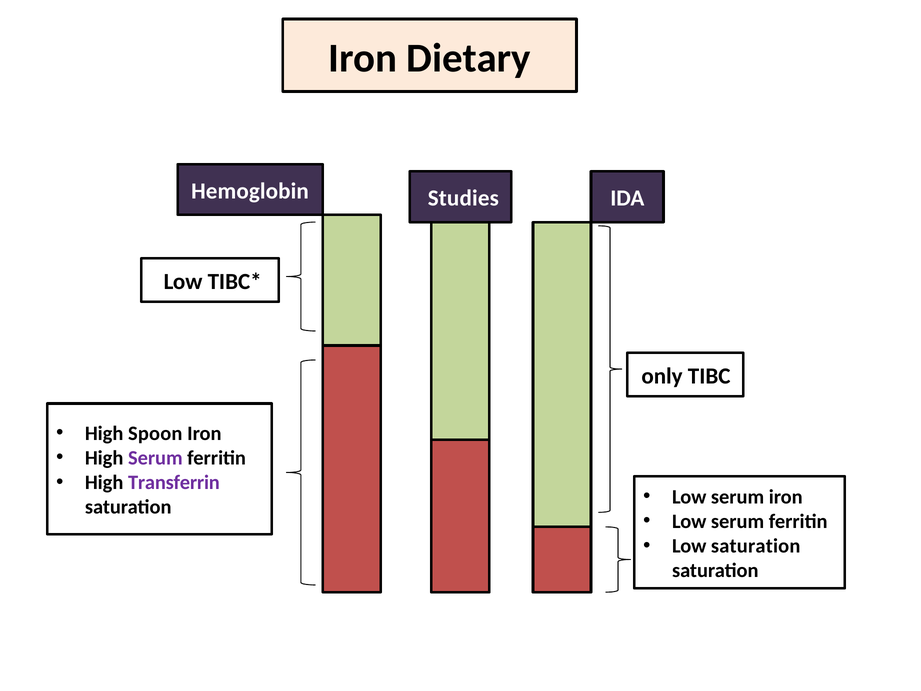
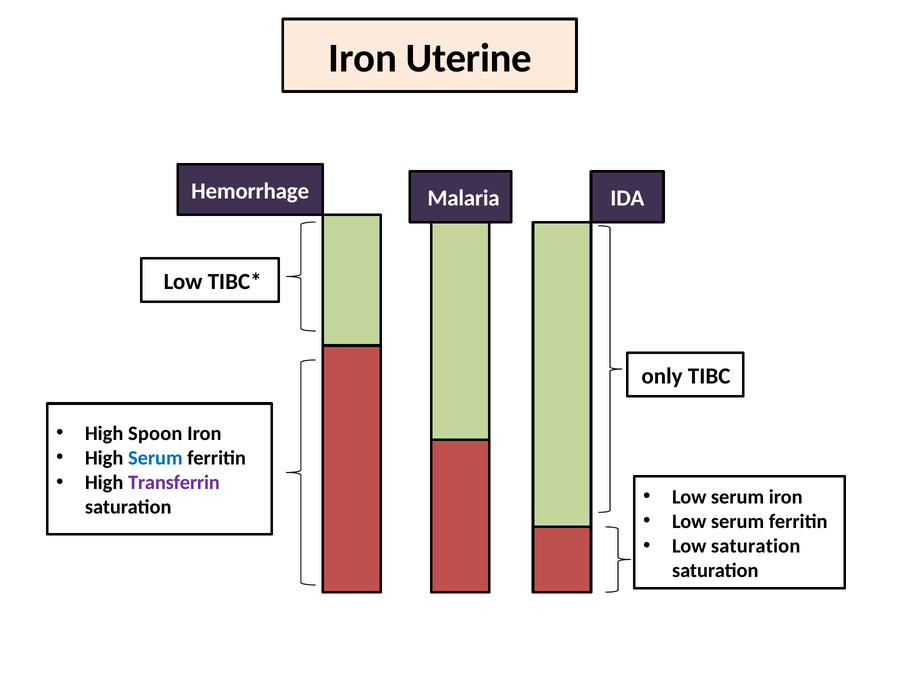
Dietary: Dietary -> Uterine
Hemoglobin: Hemoglobin -> Hemorrhage
Studies: Studies -> Malaria
Serum at (155, 458) colour: purple -> blue
